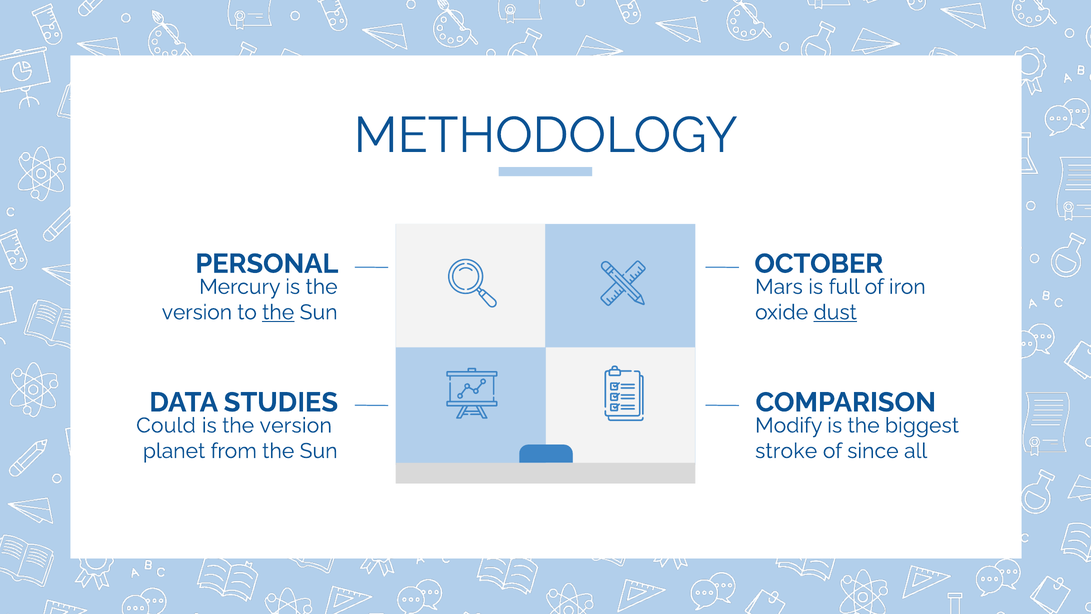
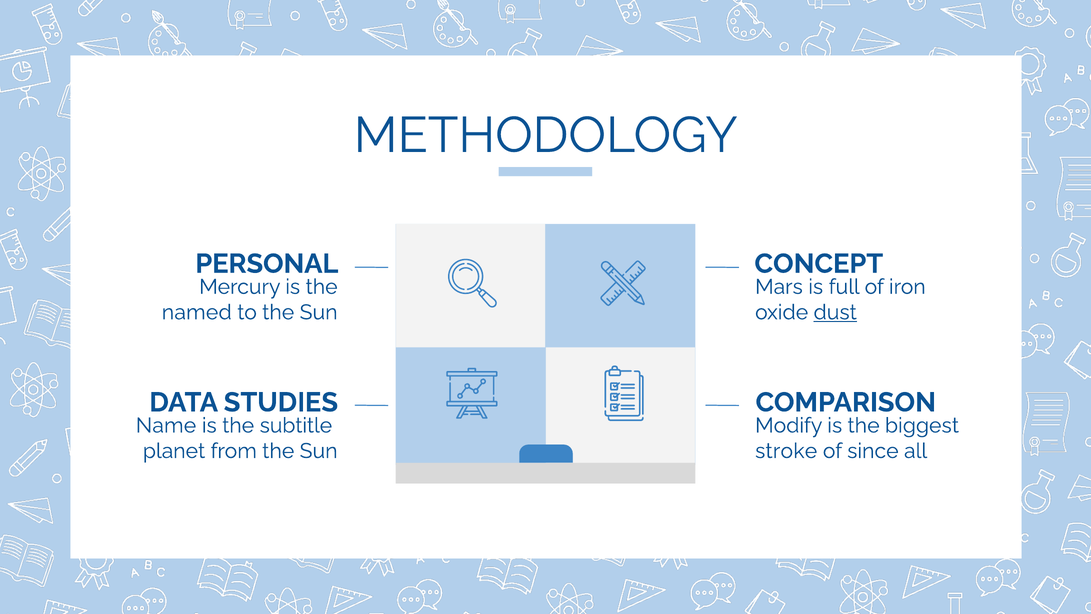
OCTOBER: OCTOBER -> CONCEPT
version at (197, 312): version -> named
the at (278, 312) underline: present -> none
Could: Could -> Name
version at (296, 425): version -> subtitle
